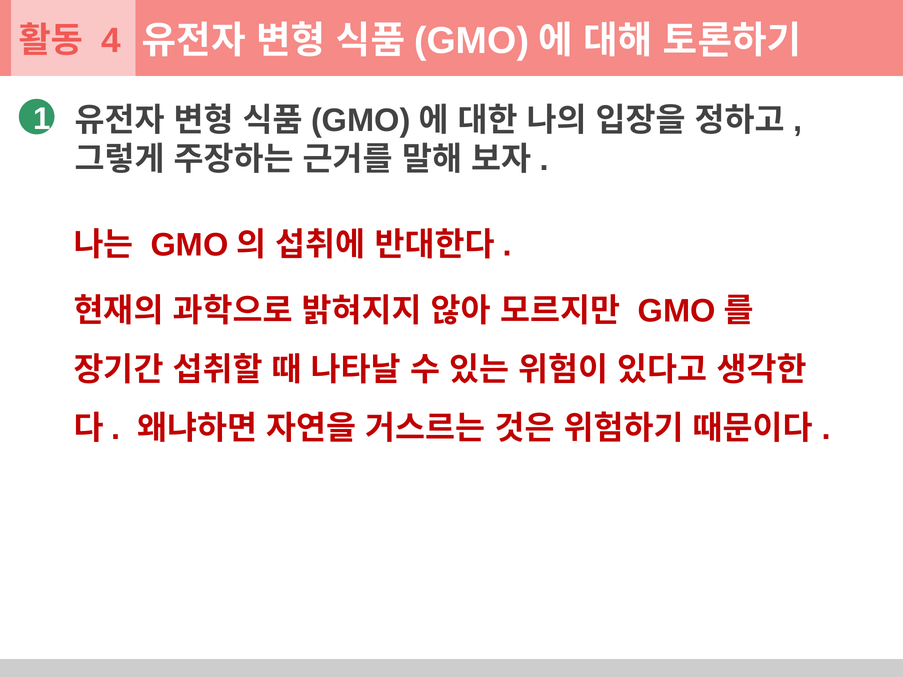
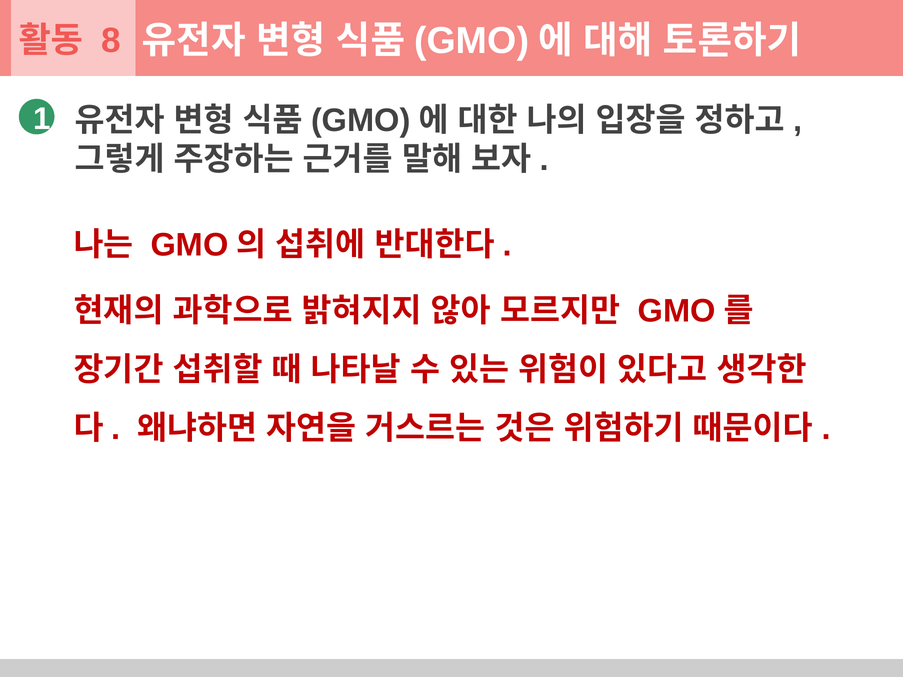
4: 4 -> 8
